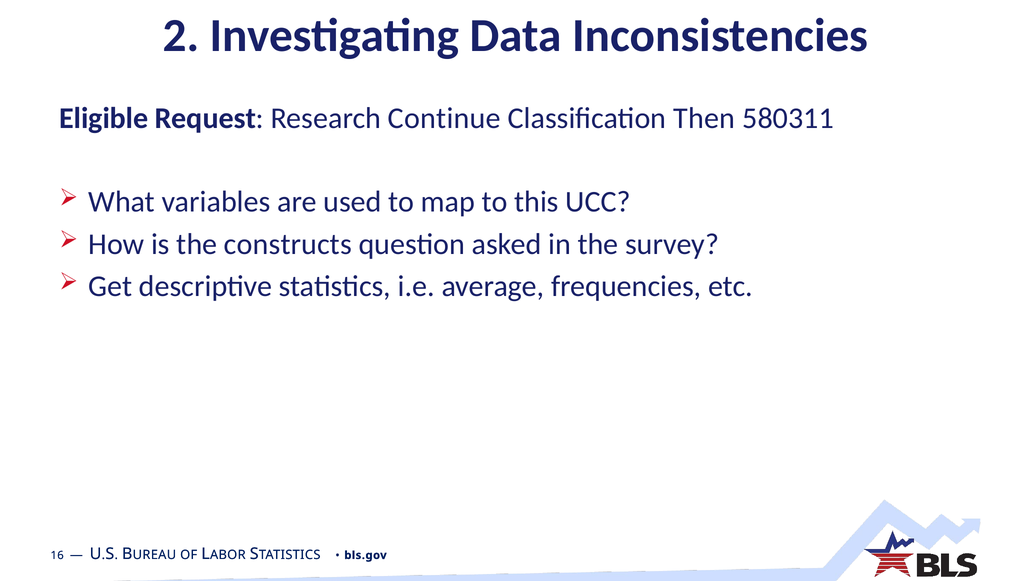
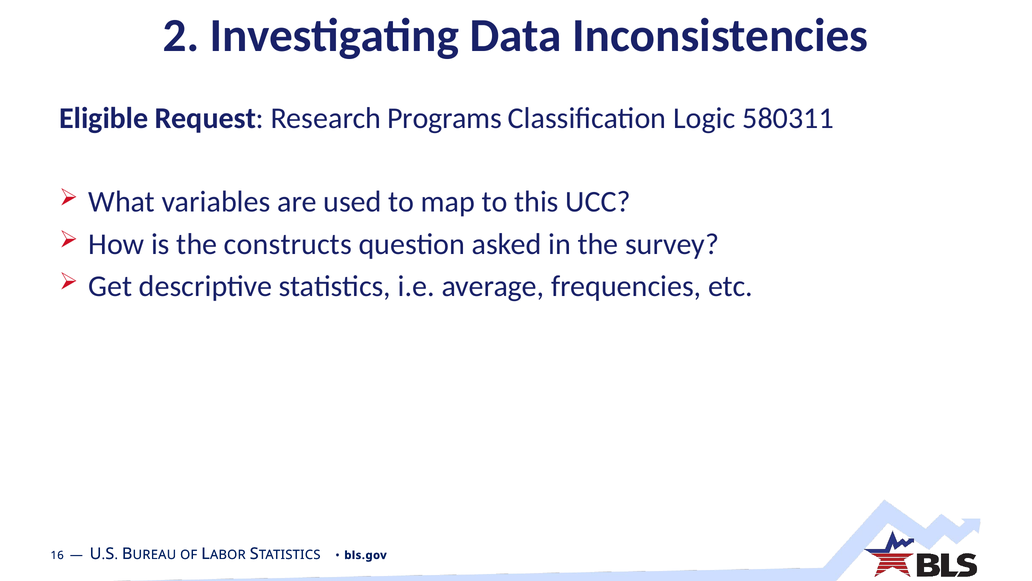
Continue: Continue -> Programs
Then: Then -> Logic
